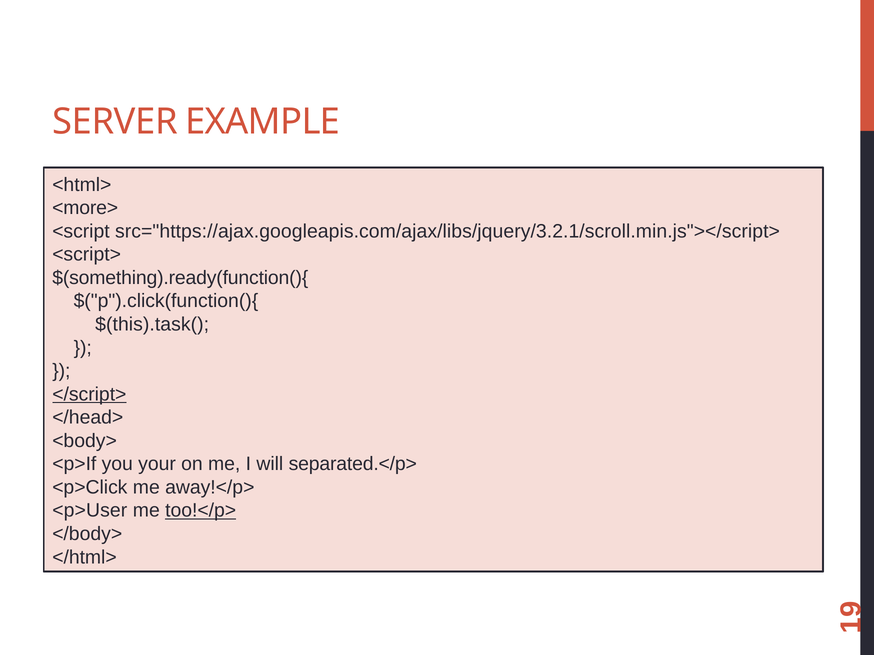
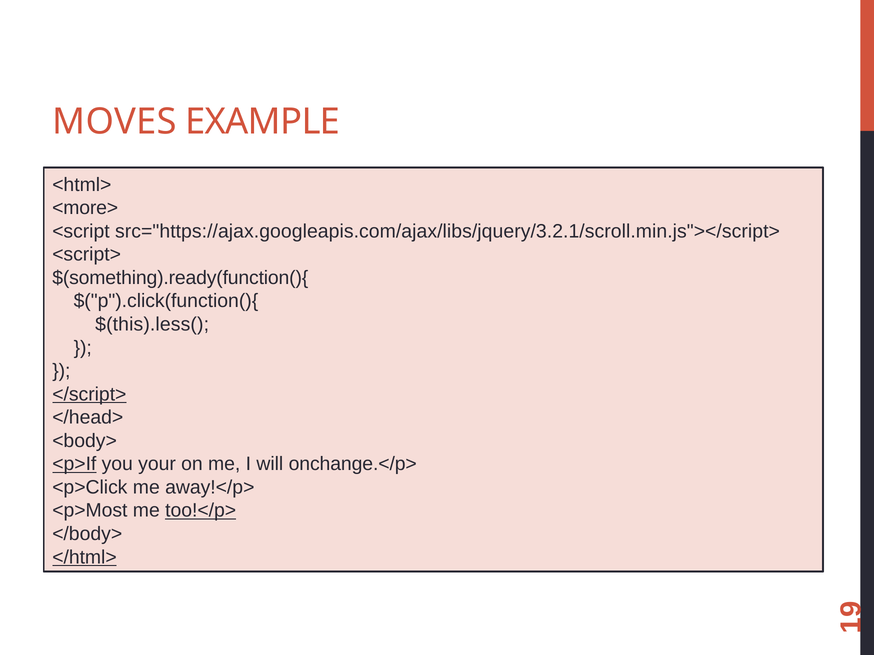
SERVER: SERVER -> MOVES
$(this).task(: $(this).task( -> $(this).less(
<p>If underline: none -> present
separated.</p>: separated.</p> -> onchange.</p>
<p>User: <p>User -> <p>Most
</html> underline: none -> present
